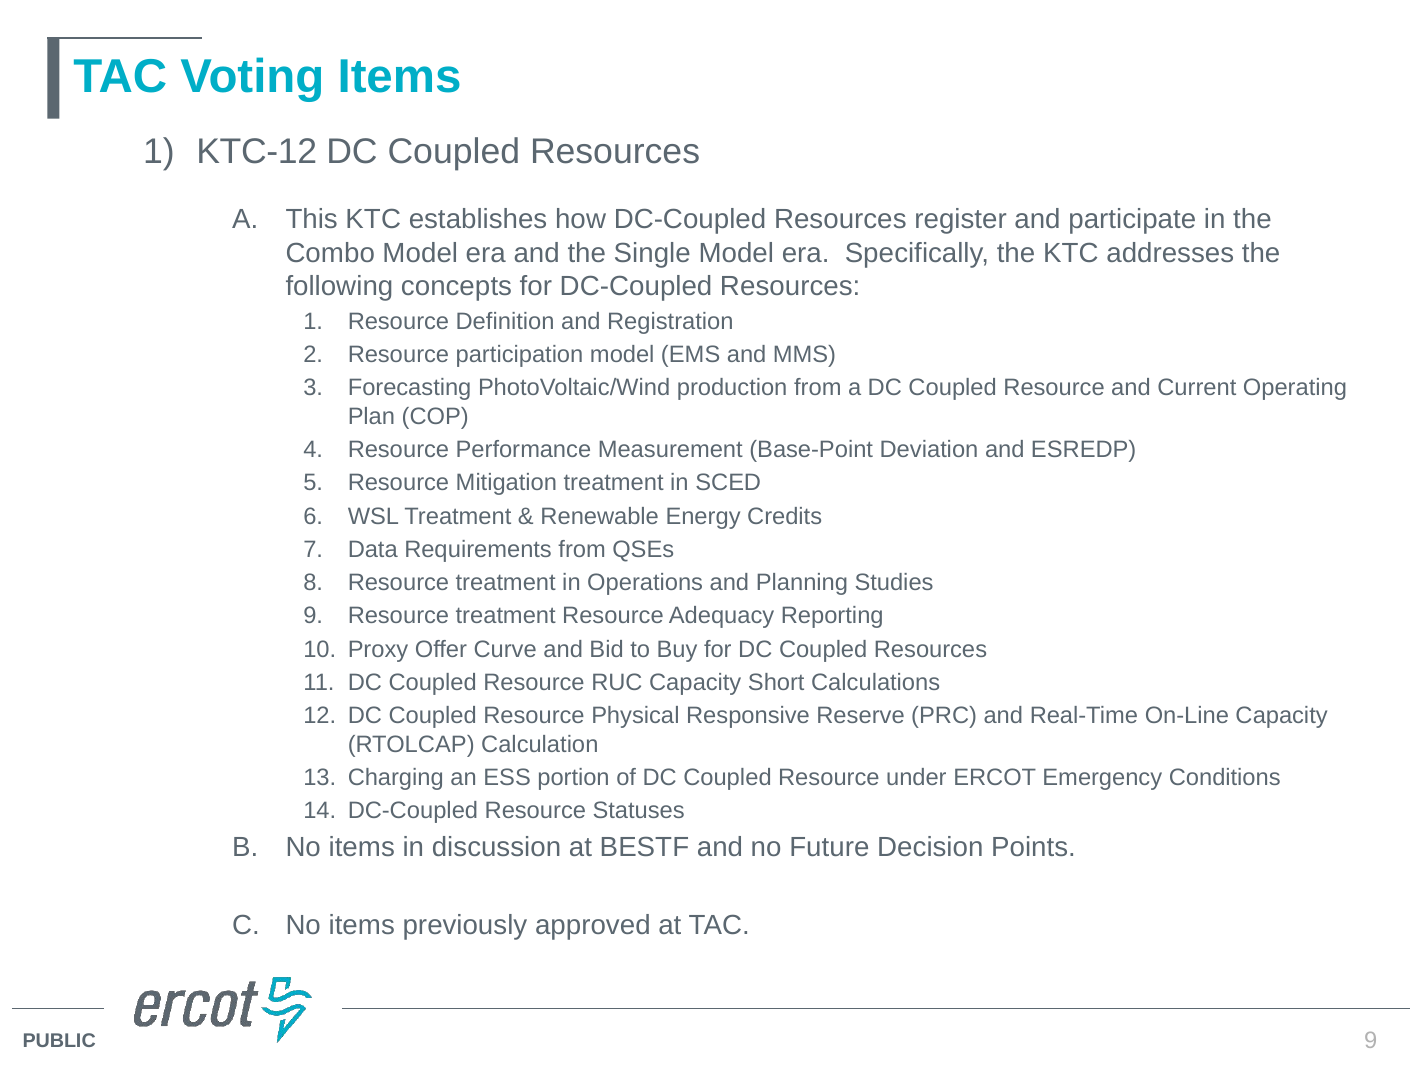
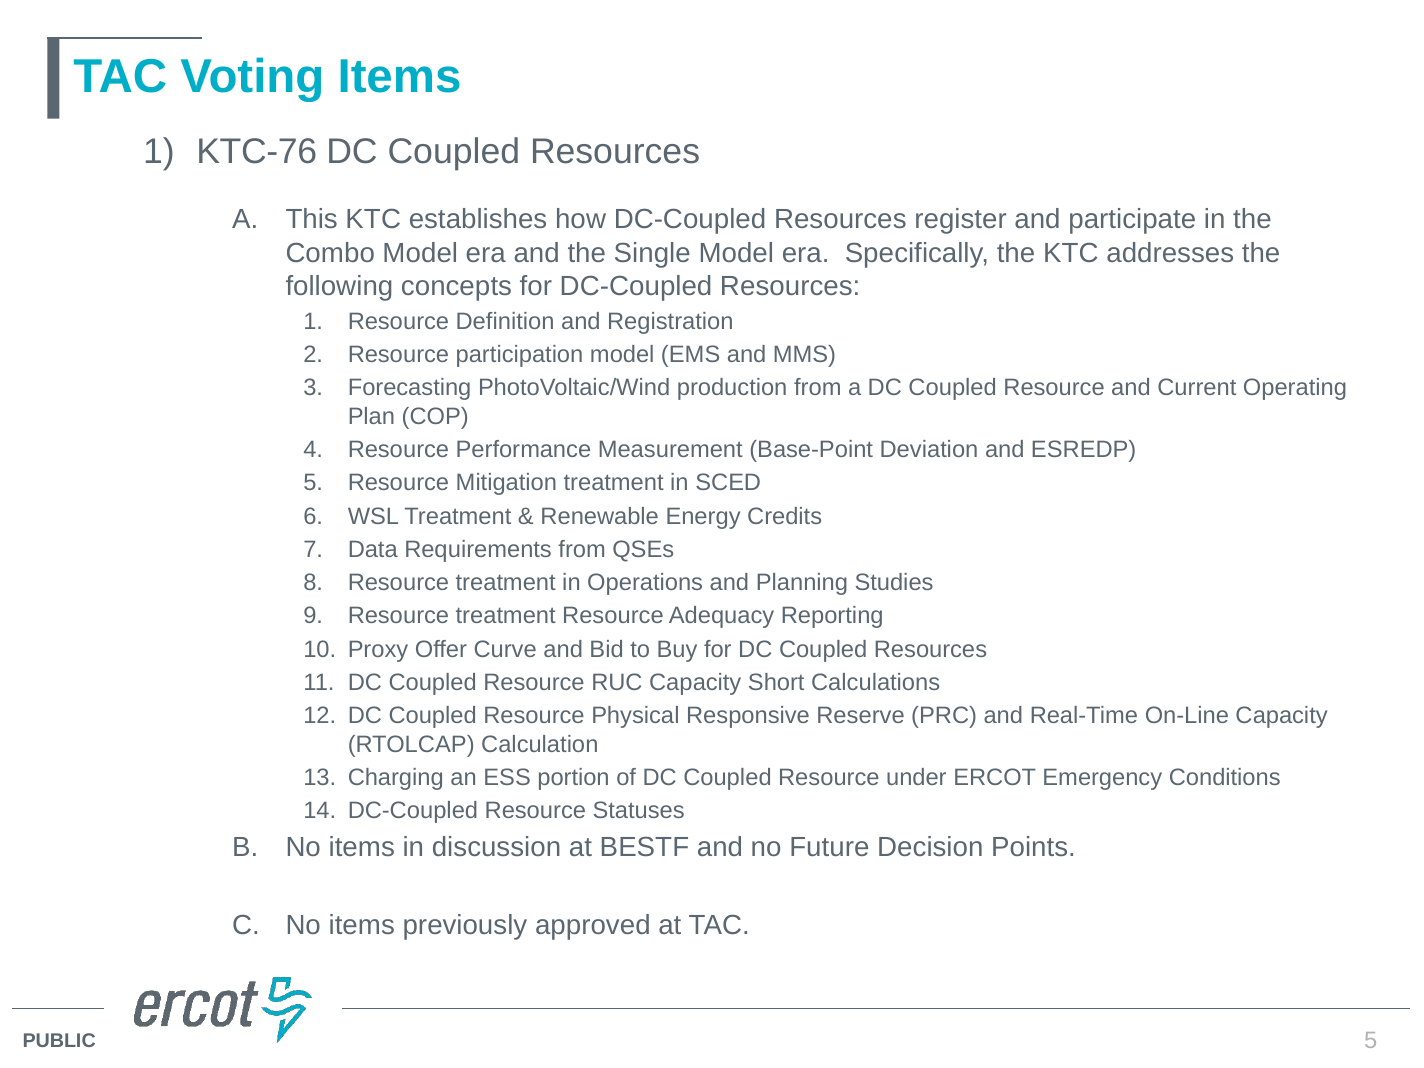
KTC-12: KTC-12 -> KTC-76
9 at (1371, 1041): 9 -> 5
